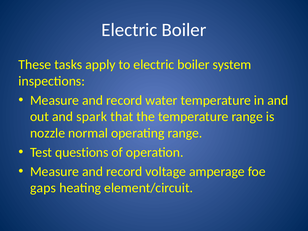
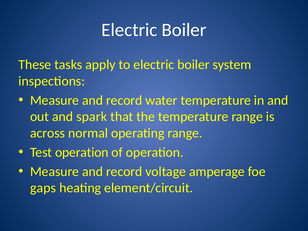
nozzle: nozzle -> across
Test questions: questions -> operation
